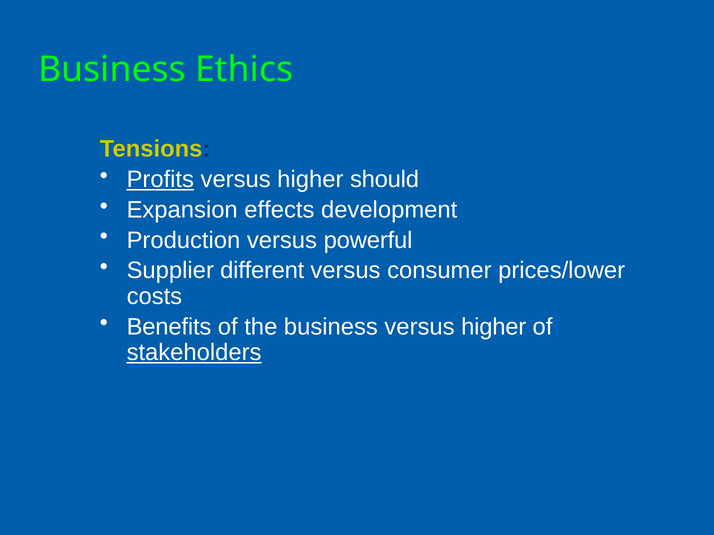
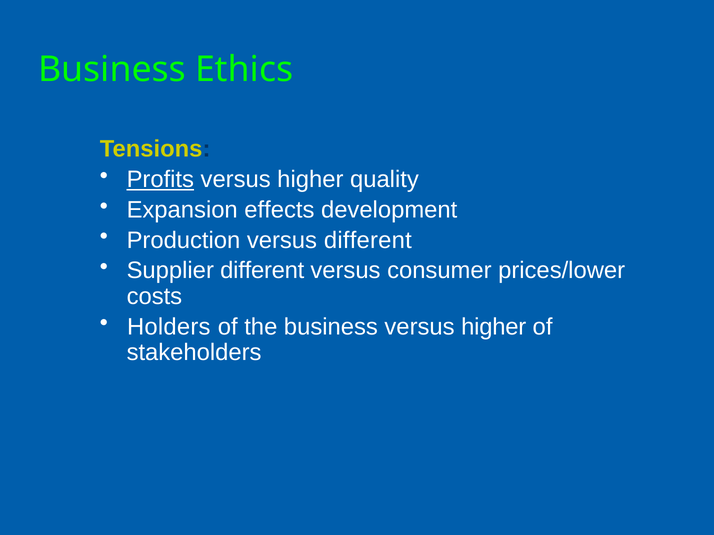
should: should -> quality
versus powerful: powerful -> different
Benefits: Benefits -> Holders
stakeholders underline: present -> none
